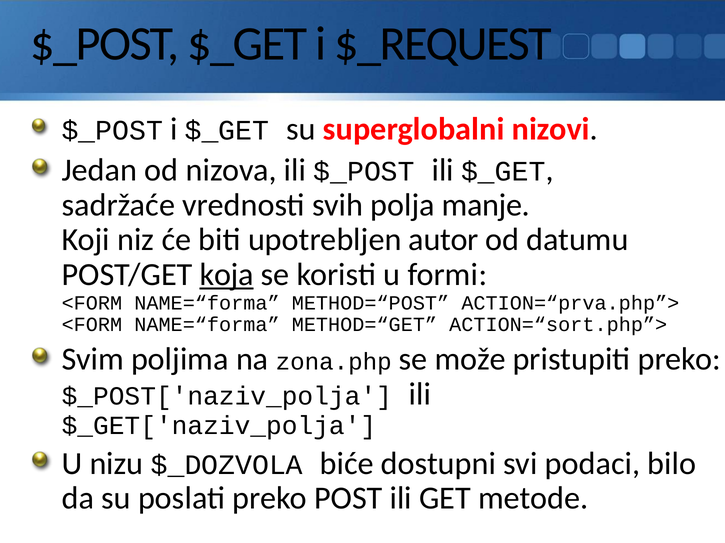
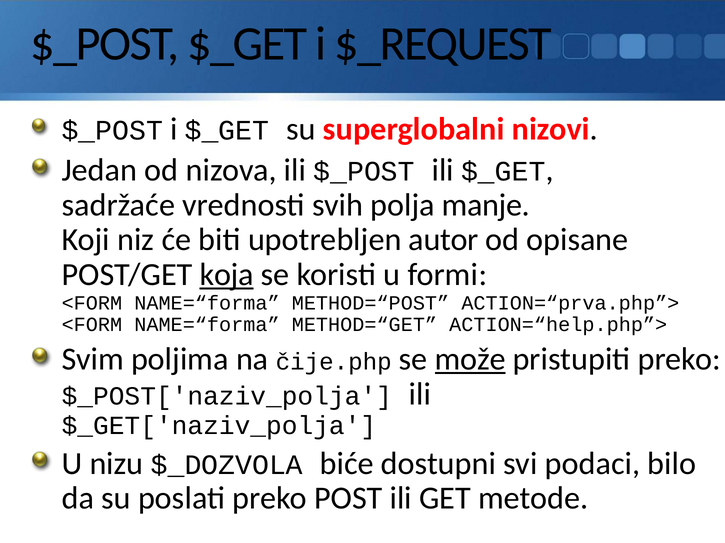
datumu: datumu -> opisane
ACTION=“sort.php”>: ACTION=“sort.php”> -> ACTION=“help.php”>
zona.php: zona.php -> čije.php
može underline: none -> present
